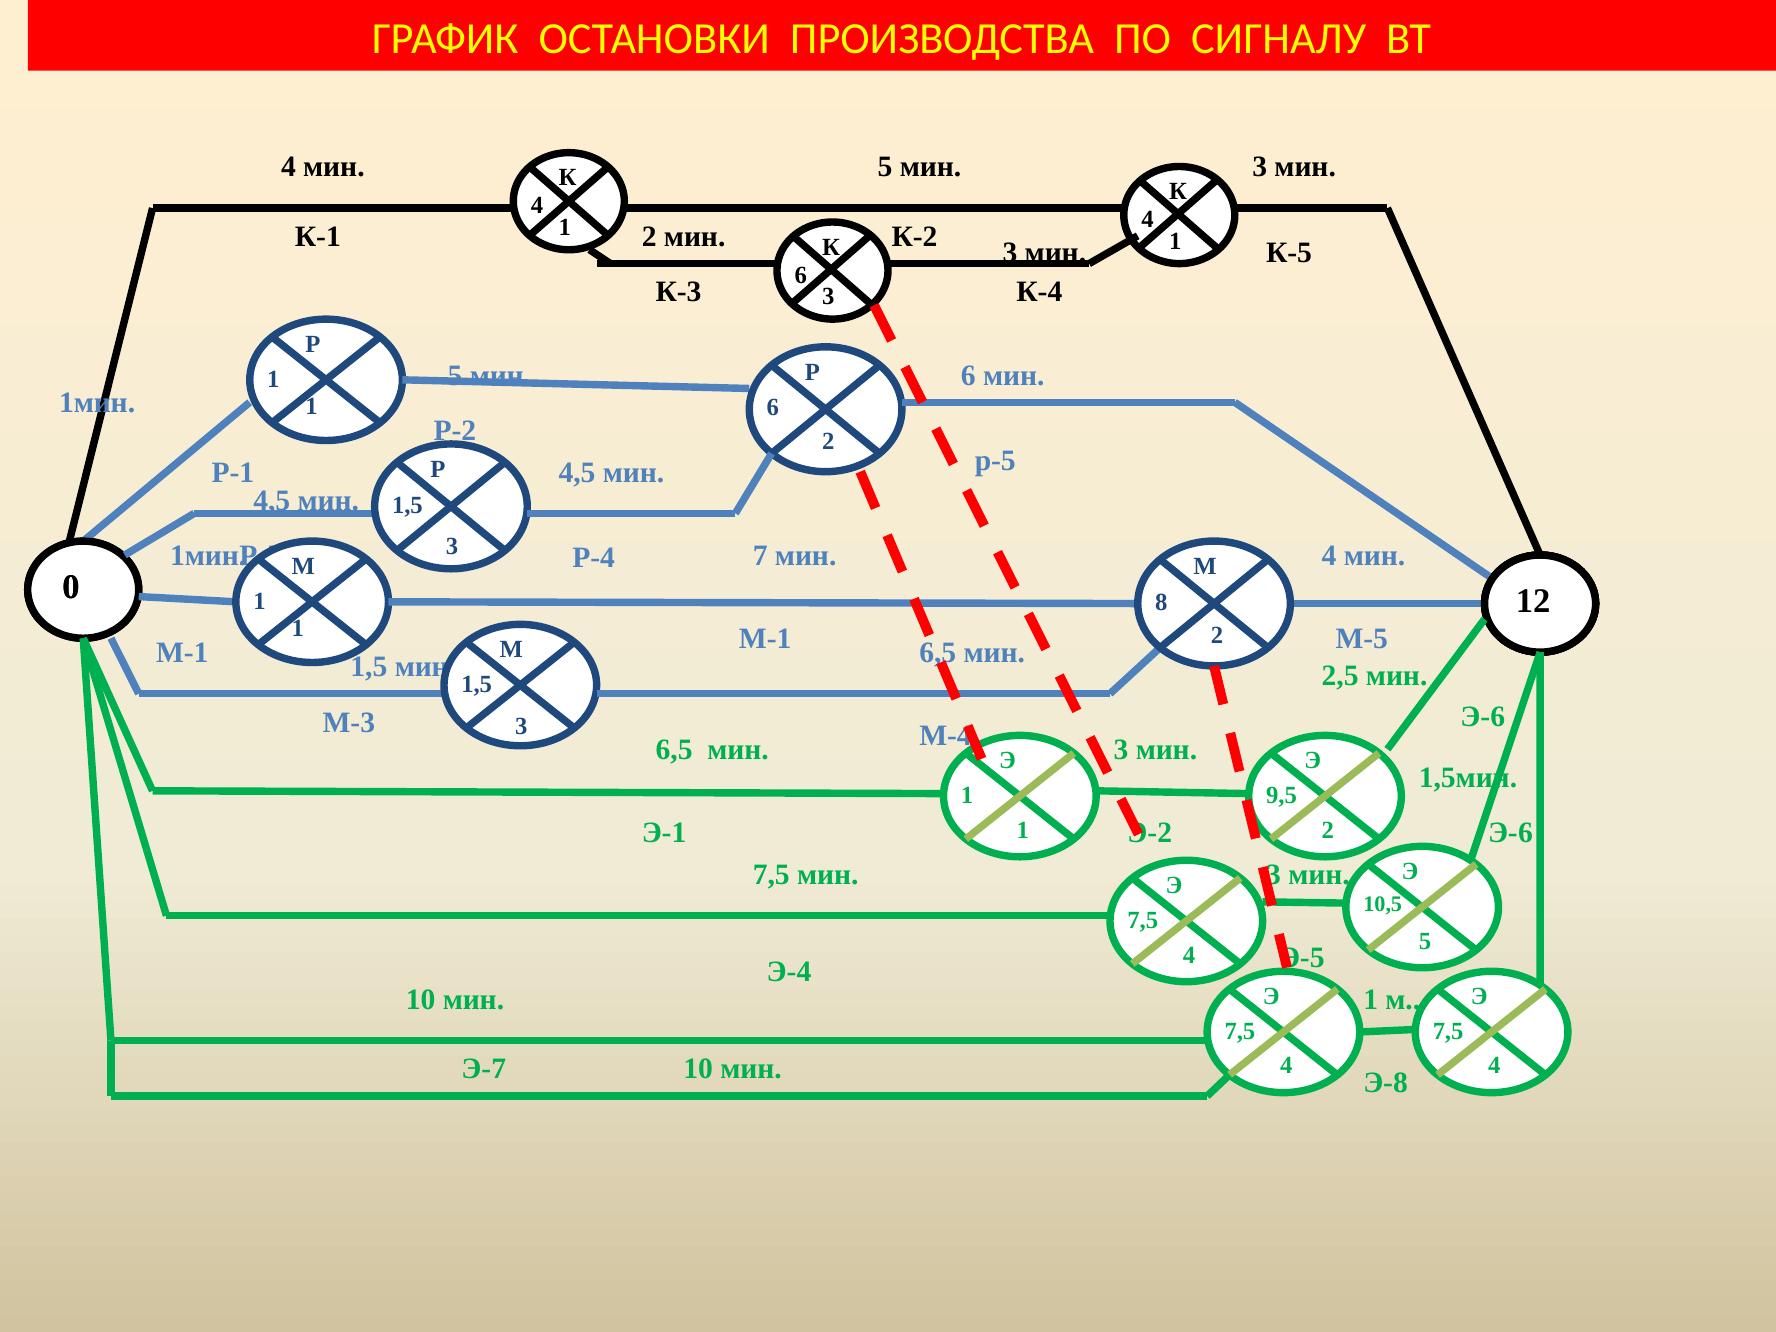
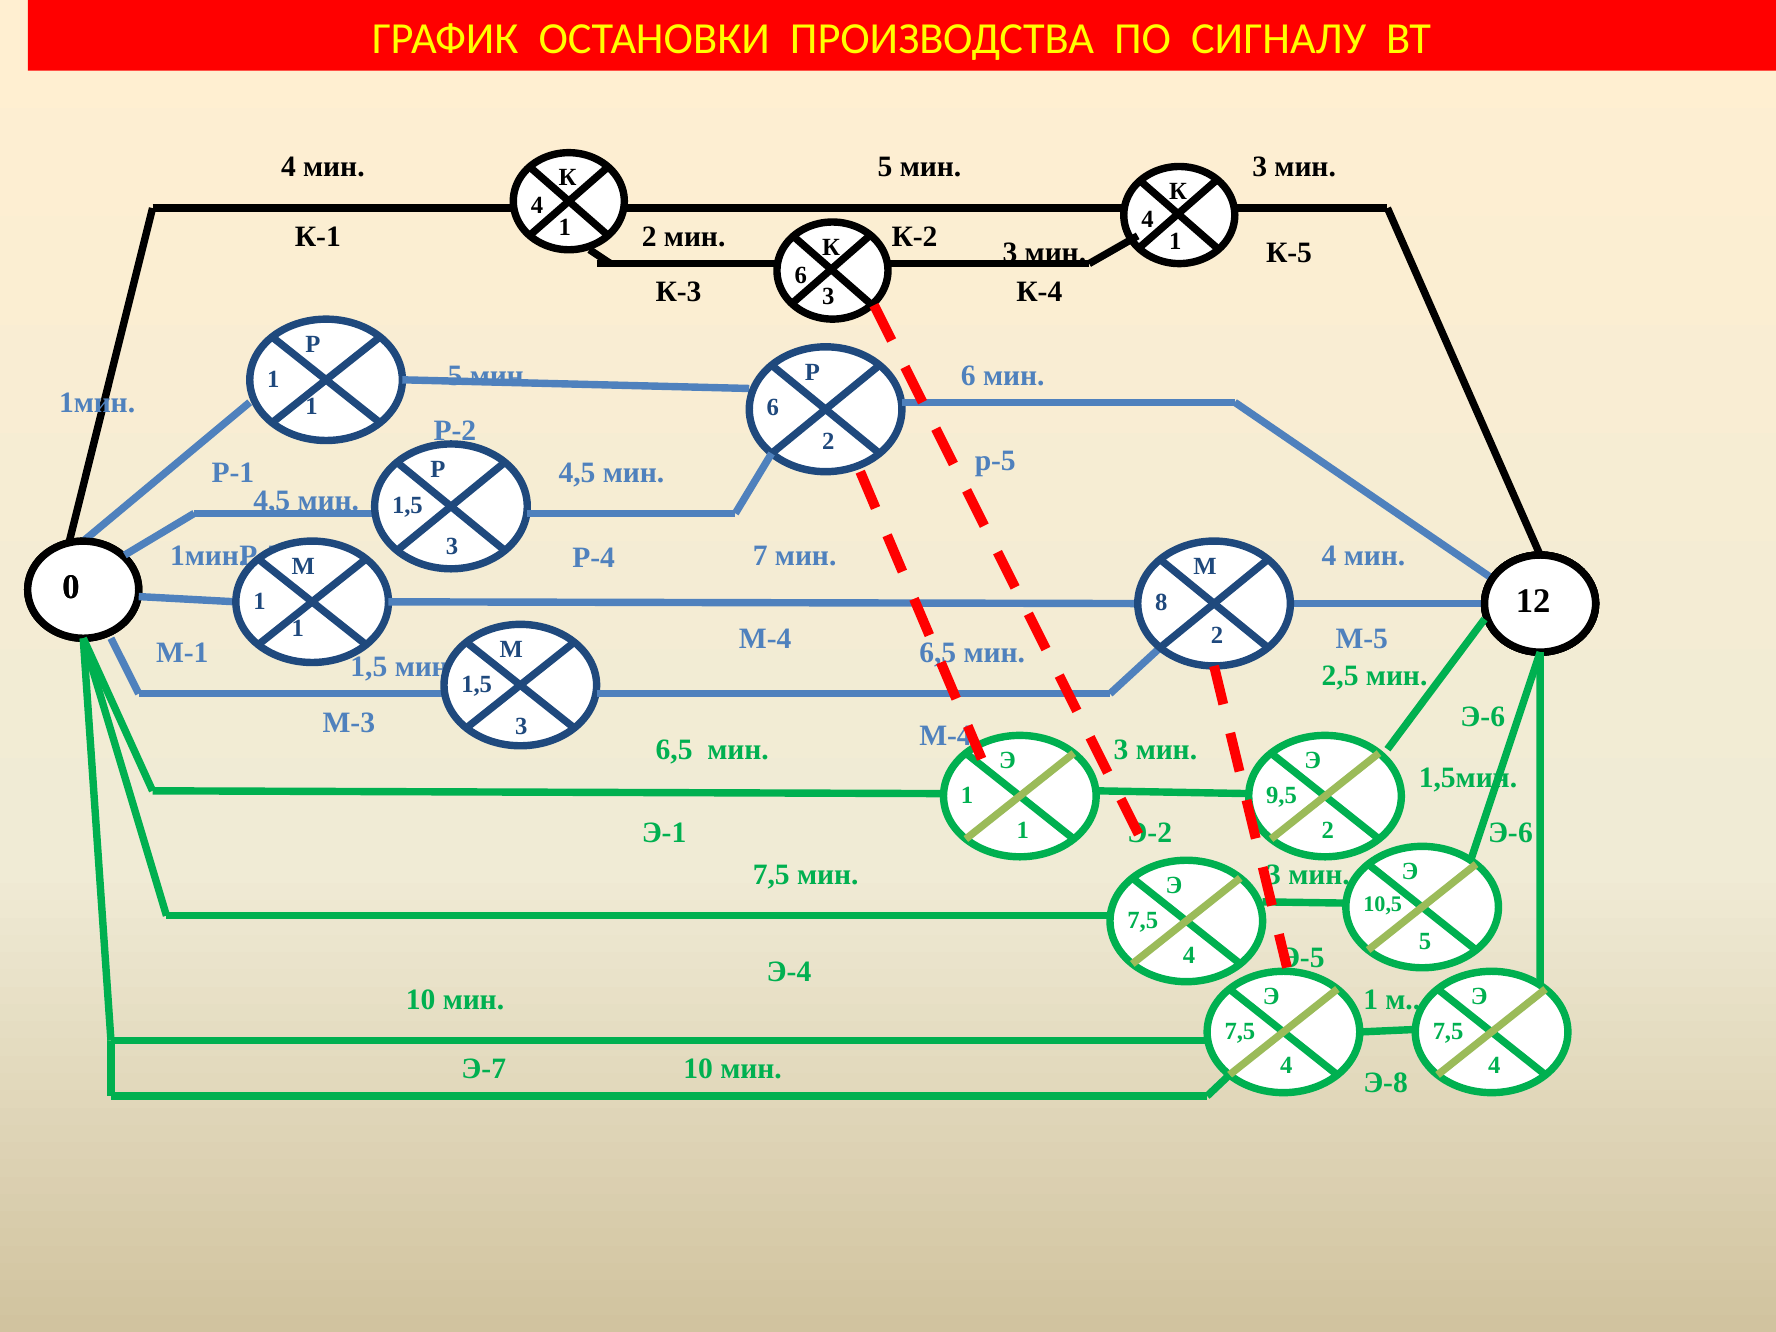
М-1 at (765, 639): М-1 -> М-4
